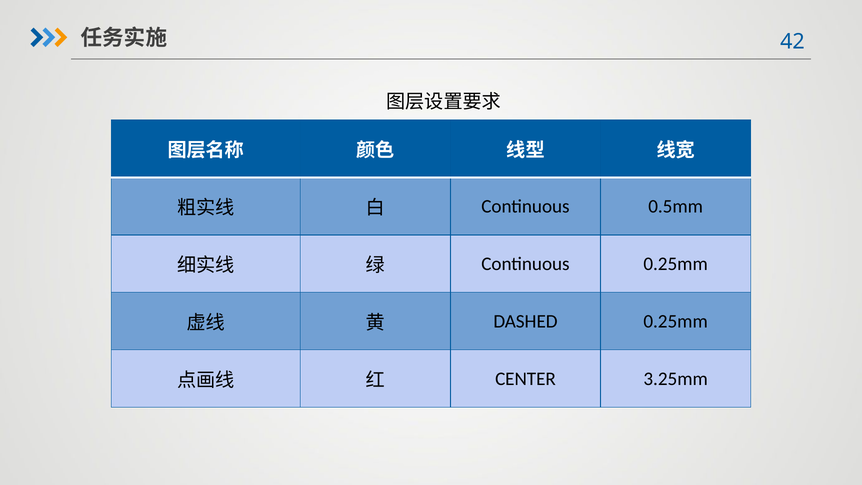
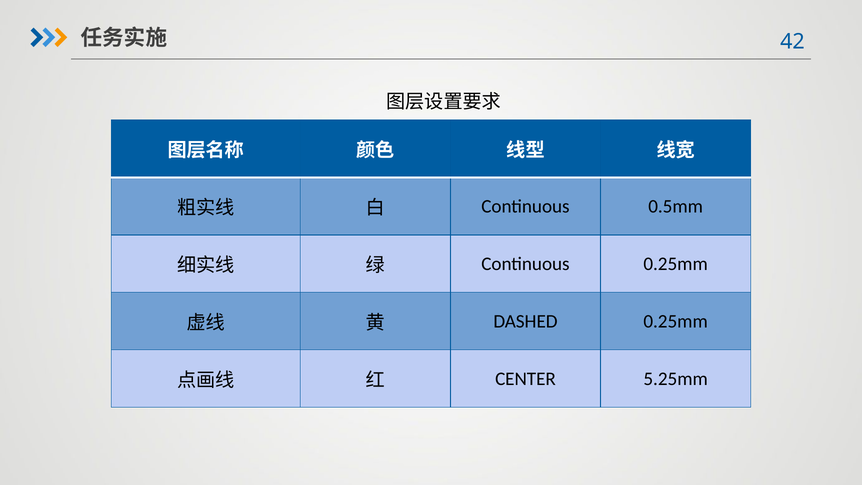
3.25mm: 3.25mm -> 5.25mm
